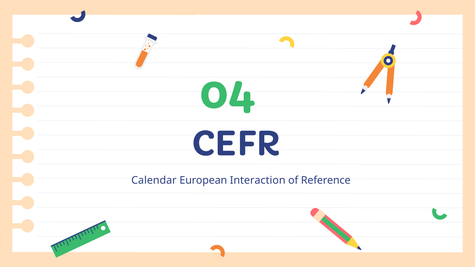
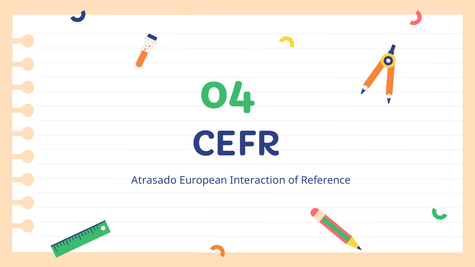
Calendar: Calendar -> Atrasado
